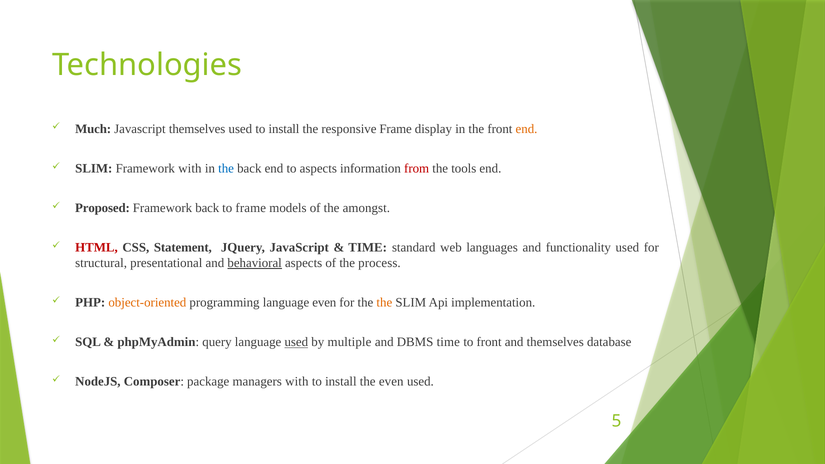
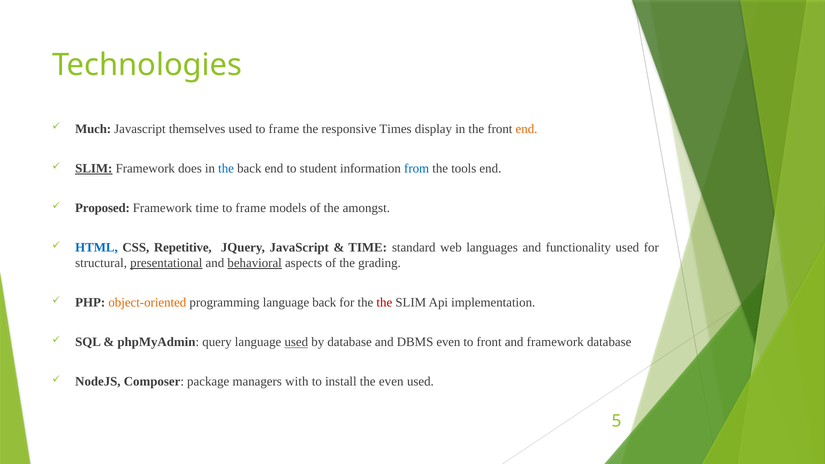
used to install: install -> frame
responsive Frame: Frame -> Times
SLIM at (94, 169) underline: none -> present
Framework with: with -> does
to aspects: aspects -> student
from colour: red -> blue
Framework back: back -> time
HTML colour: red -> blue
Statement: Statement -> Repetitive
presentational underline: none -> present
process: process -> grading
language even: even -> back
the at (384, 303) colour: orange -> red
by multiple: multiple -> database
DBMS time: time -> even
and themselves: themselves -> framework
